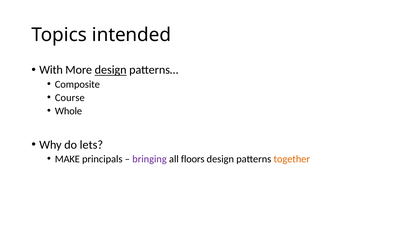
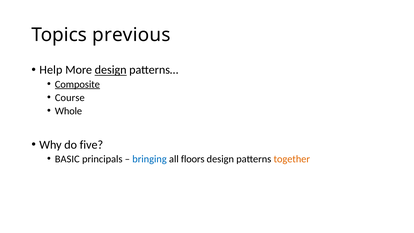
intended: intended -> previous
With: With -> Help
Composite underline: none -> present
lets: lets -> five
MAKE: MAKE -> BASIC
bringing colour: purple -> blue
